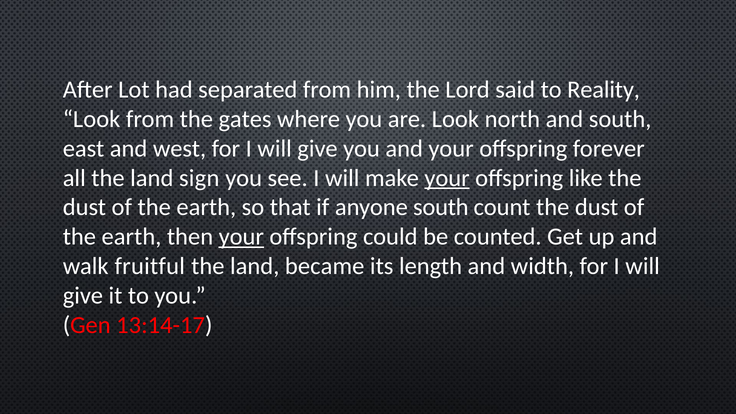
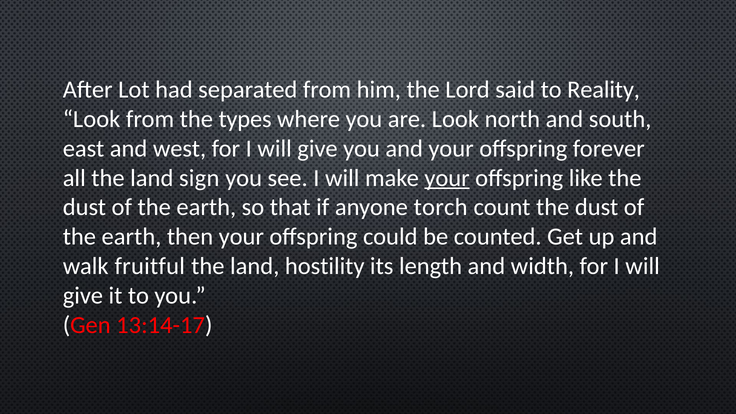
gates: gates -> types
anyone south: south -> torch
your at (241, 237) underline: present -> none
became: became -> hostility
